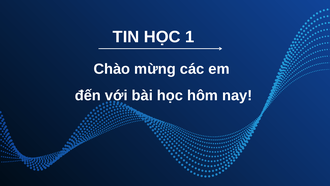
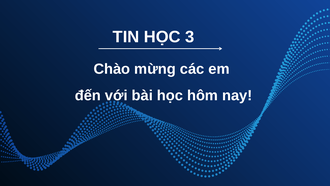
1: 1 -> 3
